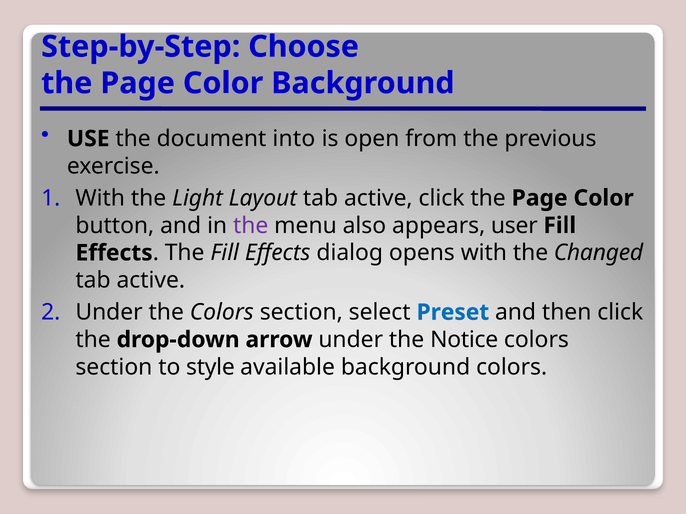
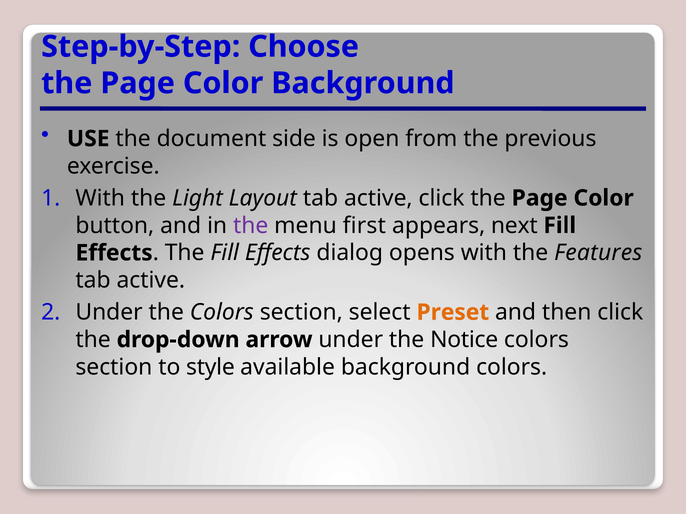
into: into -> side
also: also -> first
user: user -> next
Changed: Changed -> Features
Preset colour: blue -> orange
